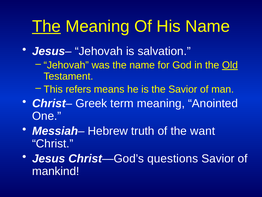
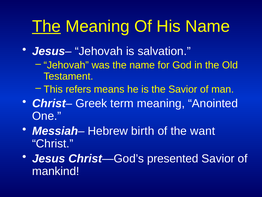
Old underline: present -> none
truth: truth -> birth
questions: questions -> presented
